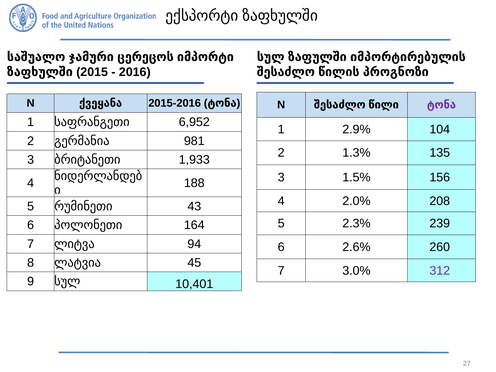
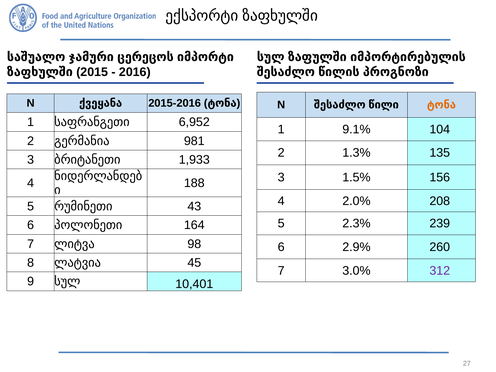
ტონა at (441, 105) colour: purple -> orange
2.9%: 2.9% -> 9.1%
94: 94 -> 98
2.6%: 2.6% -> 2.9%
